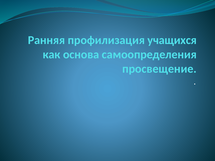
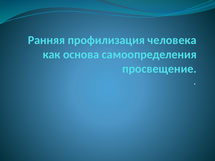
учащихся: учащихся -> человека
